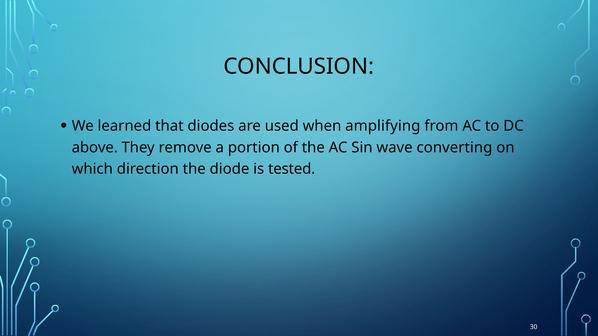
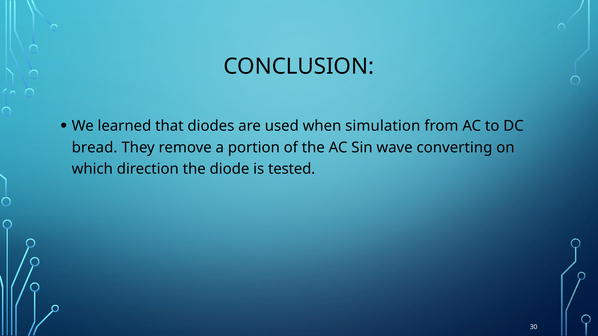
amplifying: amplifying -> simulation
above: above -> bread
